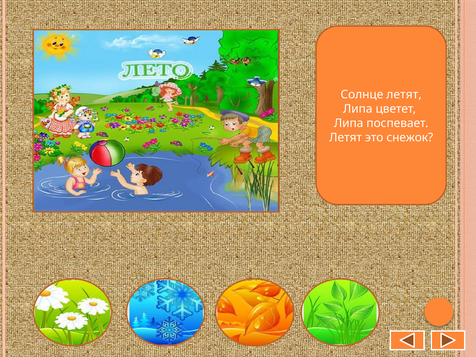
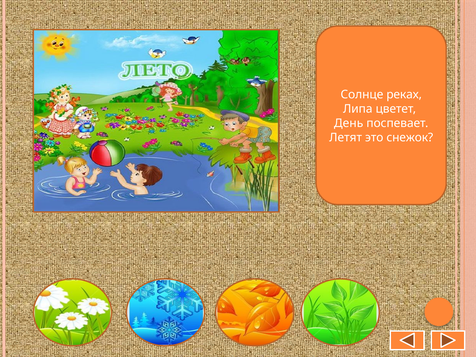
Солнце летят: летят -> реках
Липа at (349, 123): Липа -> День
